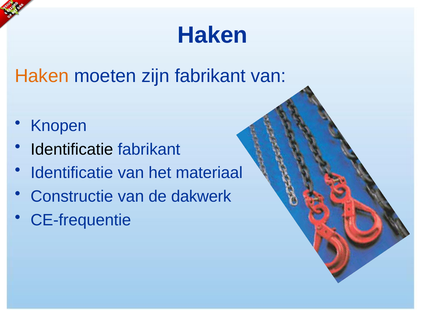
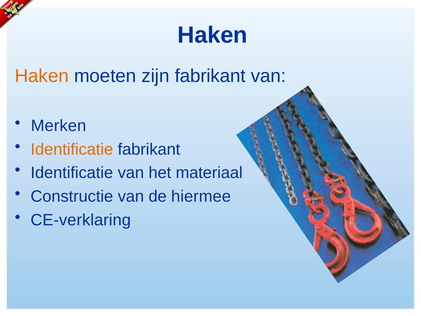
Knopen: Knopen -> Merken
Identificatie at (72, 149) colour: black -> orange
dakwerk: dakwerk -> hiermee
CE-frequentie: CE-frequentie -> CE-verklaring
